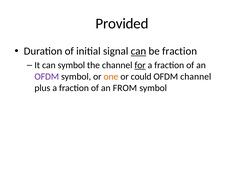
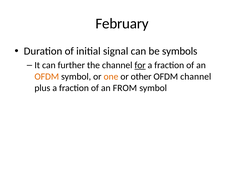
Provided: Provided -> February
can at (138, 51) underline: present -> none
be fraction: fraction -> symbols
can symbol: symbol -> further
OFDM at (47, 77) colour: purple -> orange
could: could -> other
